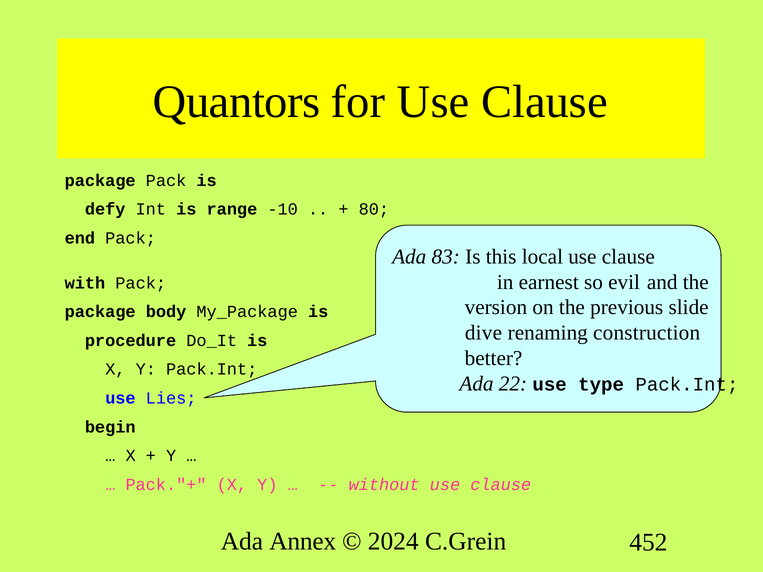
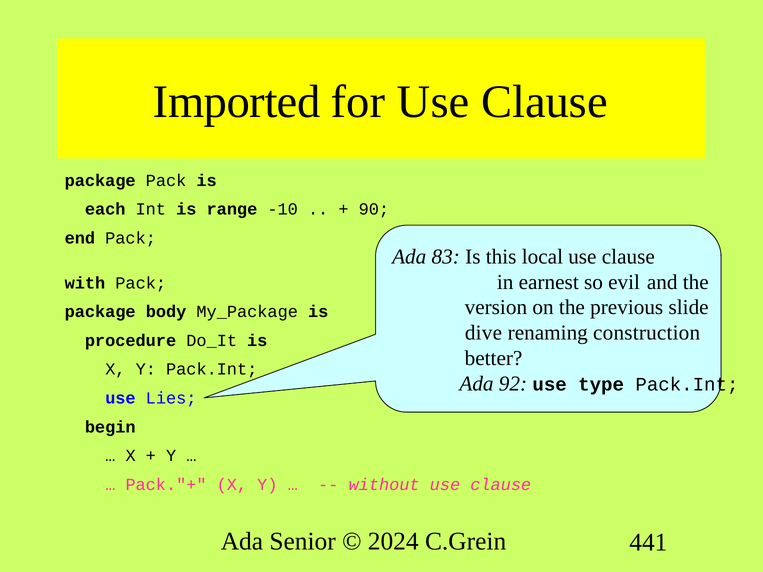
Quantors: Quantors -> Imported
defy: defy -> each
80: 80 -> 90
22: 22 -> 92
Annex: Annex -> Senior
452: 452 -> 441
